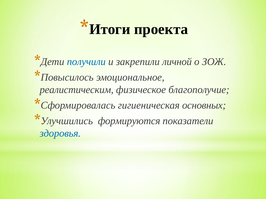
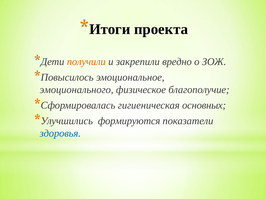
получили colour: blue -> orange
личной: личной -> вредно
реалистическим: реалистическим -> эмоционального
